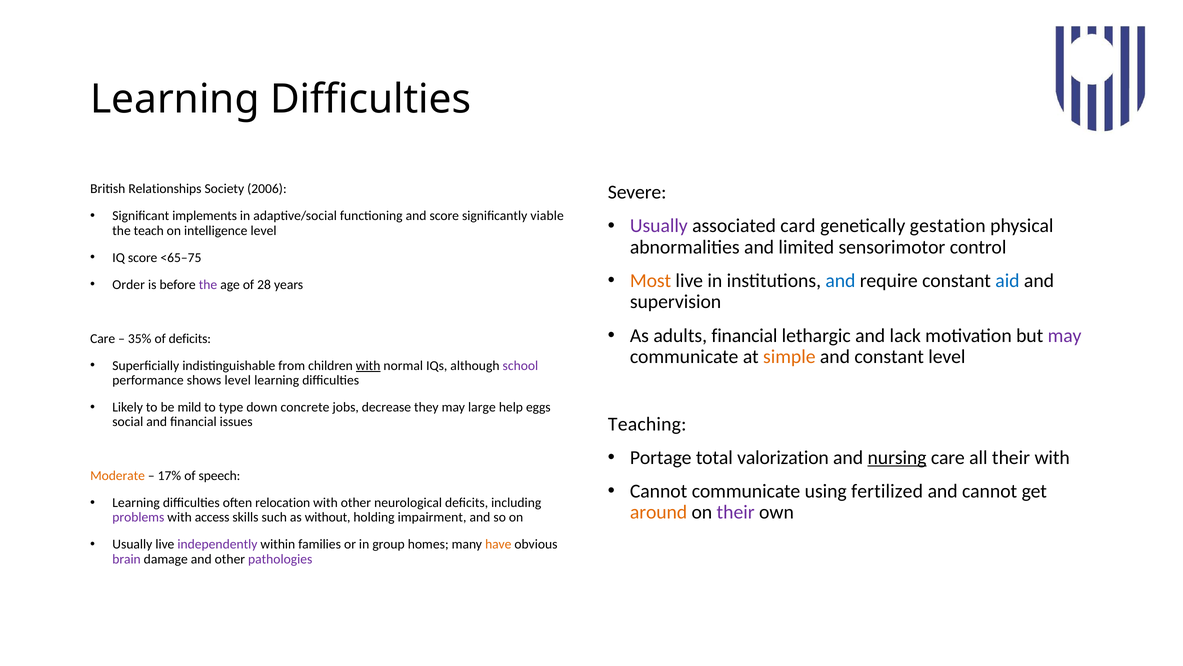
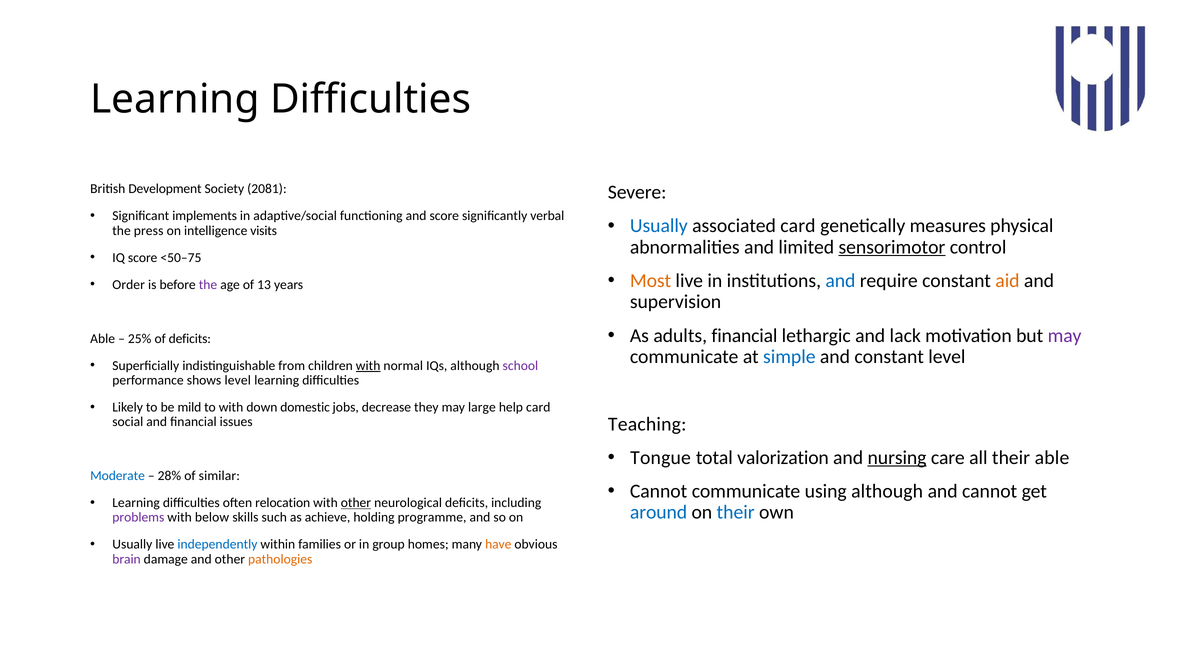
Relationships: Relationships -> Development
2006: 2006 -> 2081
viable: viable -> verbal
Usually at (659, 226) colour: purple -> blue
gestation: gestation -> measures
teach: teach -> press
intelligence level: level -> visits
sensorimotor underline: none -> present
<65–75: <65–75 -> <50–75
aid colour: blue -> orange
28: 28 -> 13
Care at (103, 338): Care -> Able
35%: 35% -> 25%
simple colour: orange -> blue
to type: type -> with
concrete: concrete -> domestic
help eggs: eggs -> card
Portage: Portage -> Tongue
their with: with -> able
Moderate colour: orange -> blue
17%: 17% -> 28%
speech: speech -> similar
using fertilized: fertilized -> although
other at (356, 502) underline: none -> present
around colour: orange -> blue
their at (736, 512) colour: purple -> blue
access: access -> below
without: without -> achieve
impairment: impairment -> programme
independently colour: purple -> blue
pathologies colour: purple -> orange
